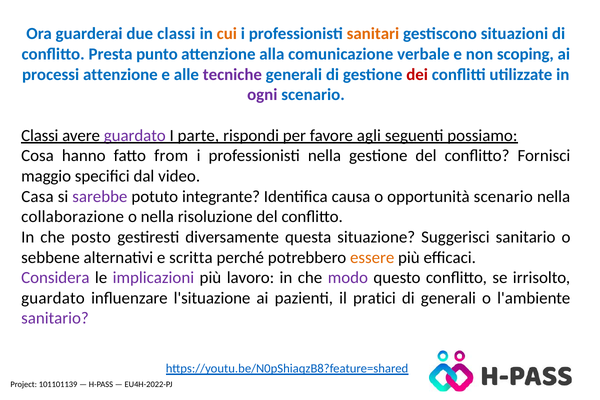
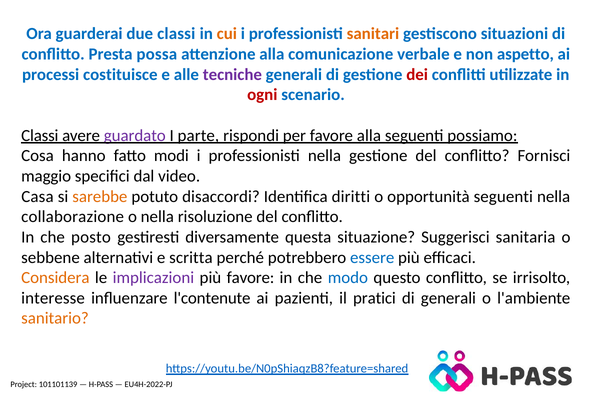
punto: punto -> possa
scoping: scoping -> aspetto
processi attenzione: attenzione -> costituisce
ogni colour: purple -> red
favore agli: agli -> alla
from: from -> modi
sarebbe colour: purple -> orange
integrante: integrante -> disaccordi
causa: causa -> diritti
opportunità scenario: scenario -> seguenti
Suggerisci sanitario: sanitario -> sanitaria
essere colour: orange -> blue
Considera colour: purple -> orange
più lavoro: lavoro -> favore
modo colour: purple -> blue
guardato at (53, 298): guardato -> interesse
l'situazione: l'situazione -> l'contenute
sanitario at (55, 318) colour: purple -> orange
